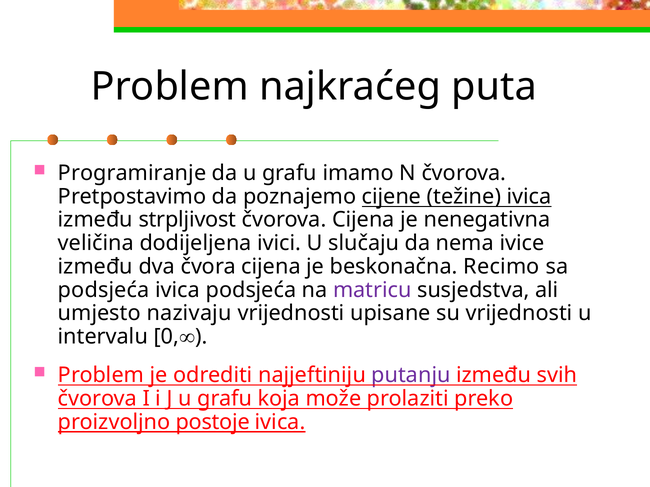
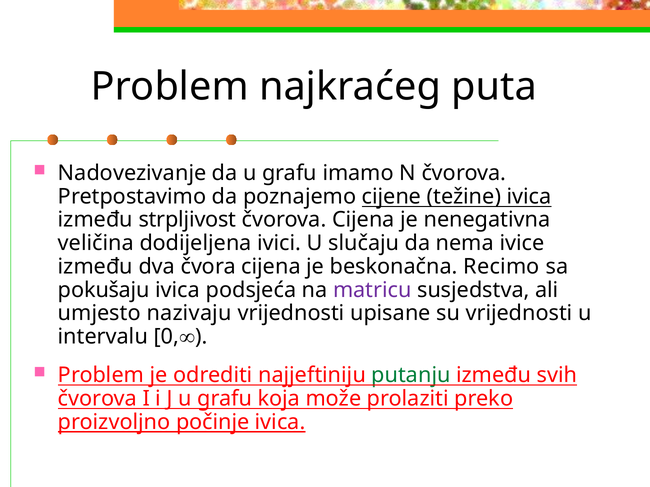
Programiranje: Programiranje -> Nadovezivanje
podsjeća at (104, 290): podsjeća -> pokušaju
putanju colour: purple -> green
postoje: postoje -> počinje
